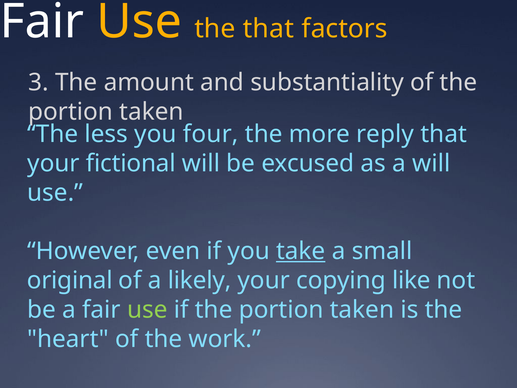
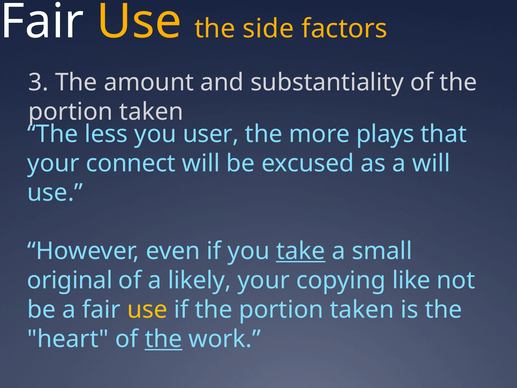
the that: that -> side
four: four -> user
reply: reply -> plays
fictional: fictional -> connect
use at (147, 310) colour: light green -> yellow
the at (164, 339) underline: none -> present
